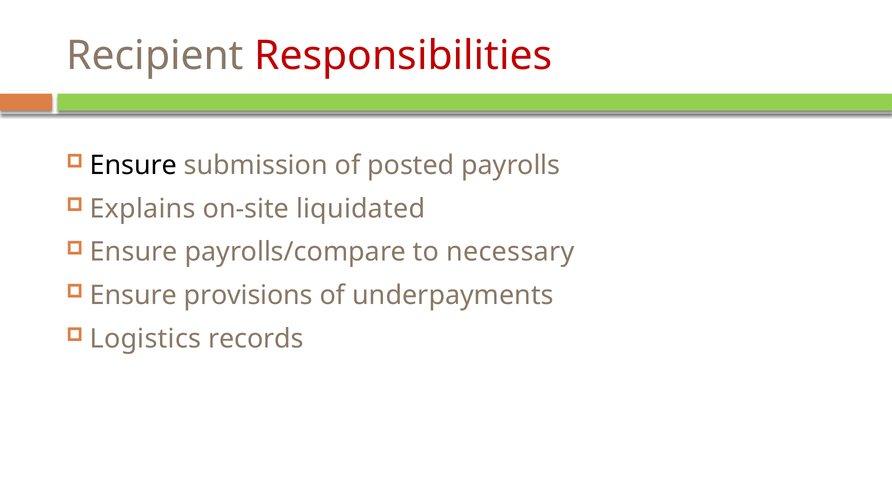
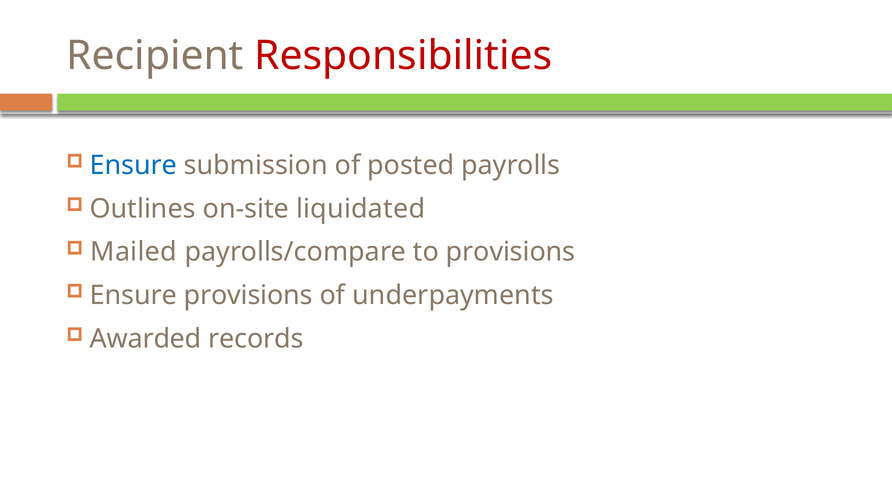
Ensure at (133, 165) colour: black -> blue
Explains: Explains -> Outlines
Ensure at (134, 252): Ensure -> Mailed
to necessary: necessary -> provisions
Logistics: Logistics -> Awarded
